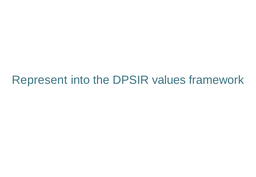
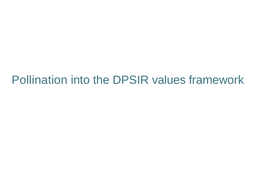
Represent: Represent -> Pollination
